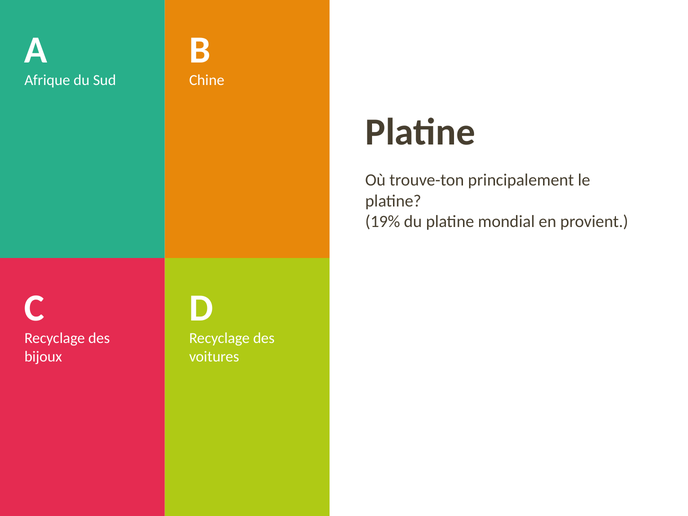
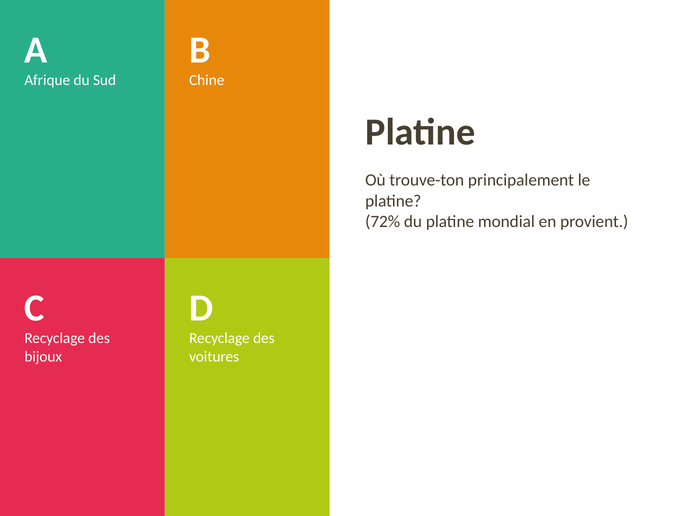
19%: 19% -> 72%
